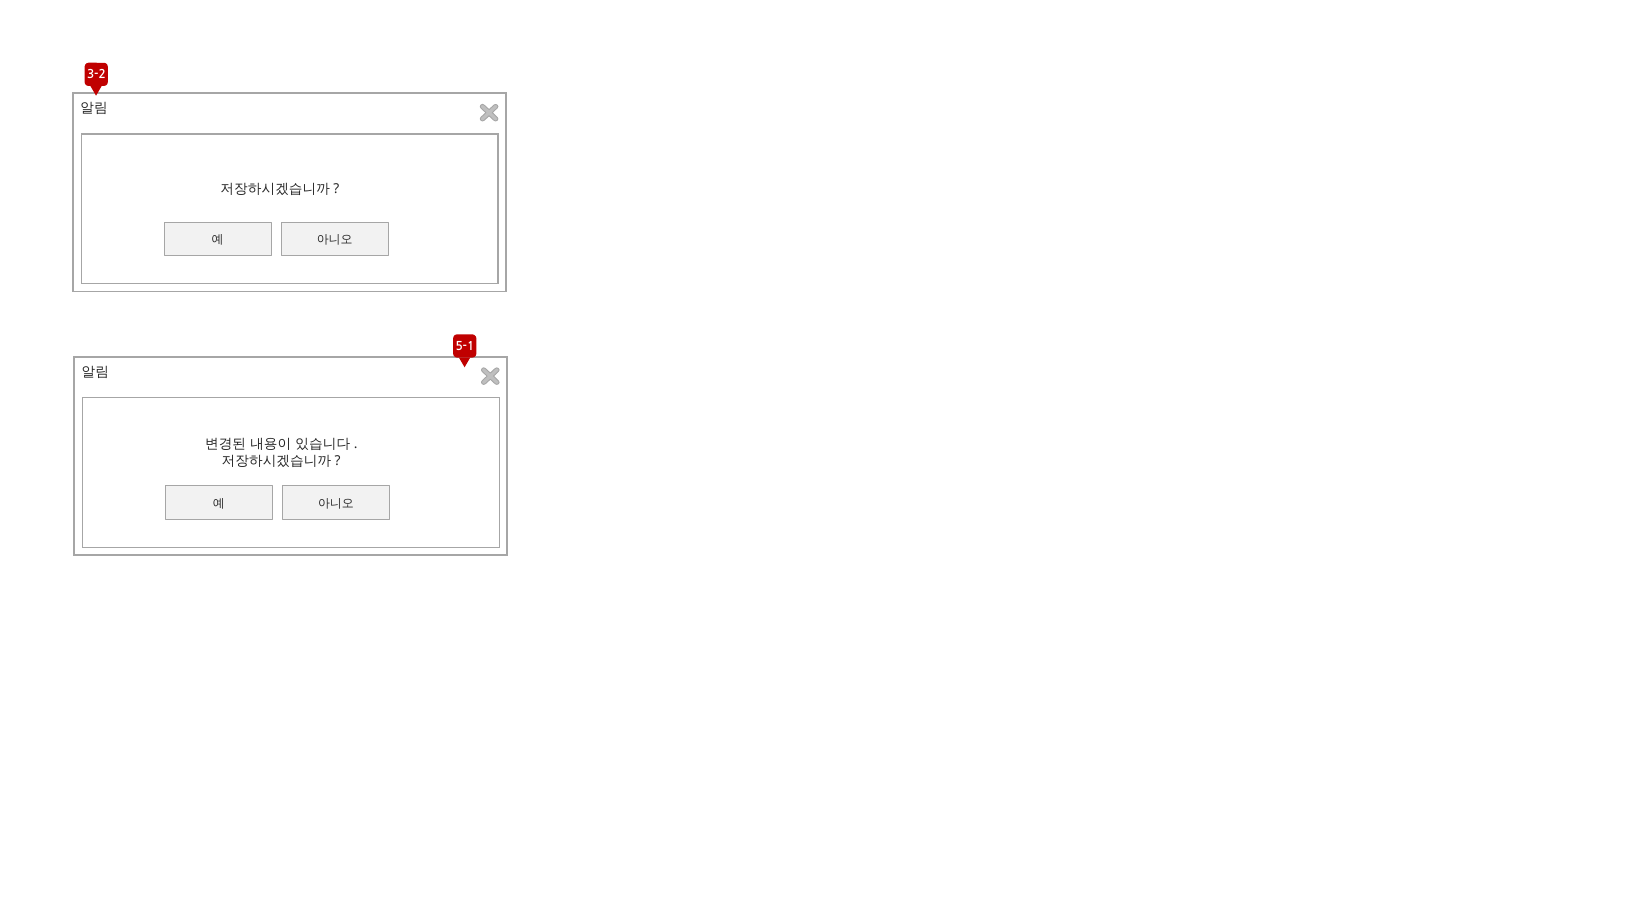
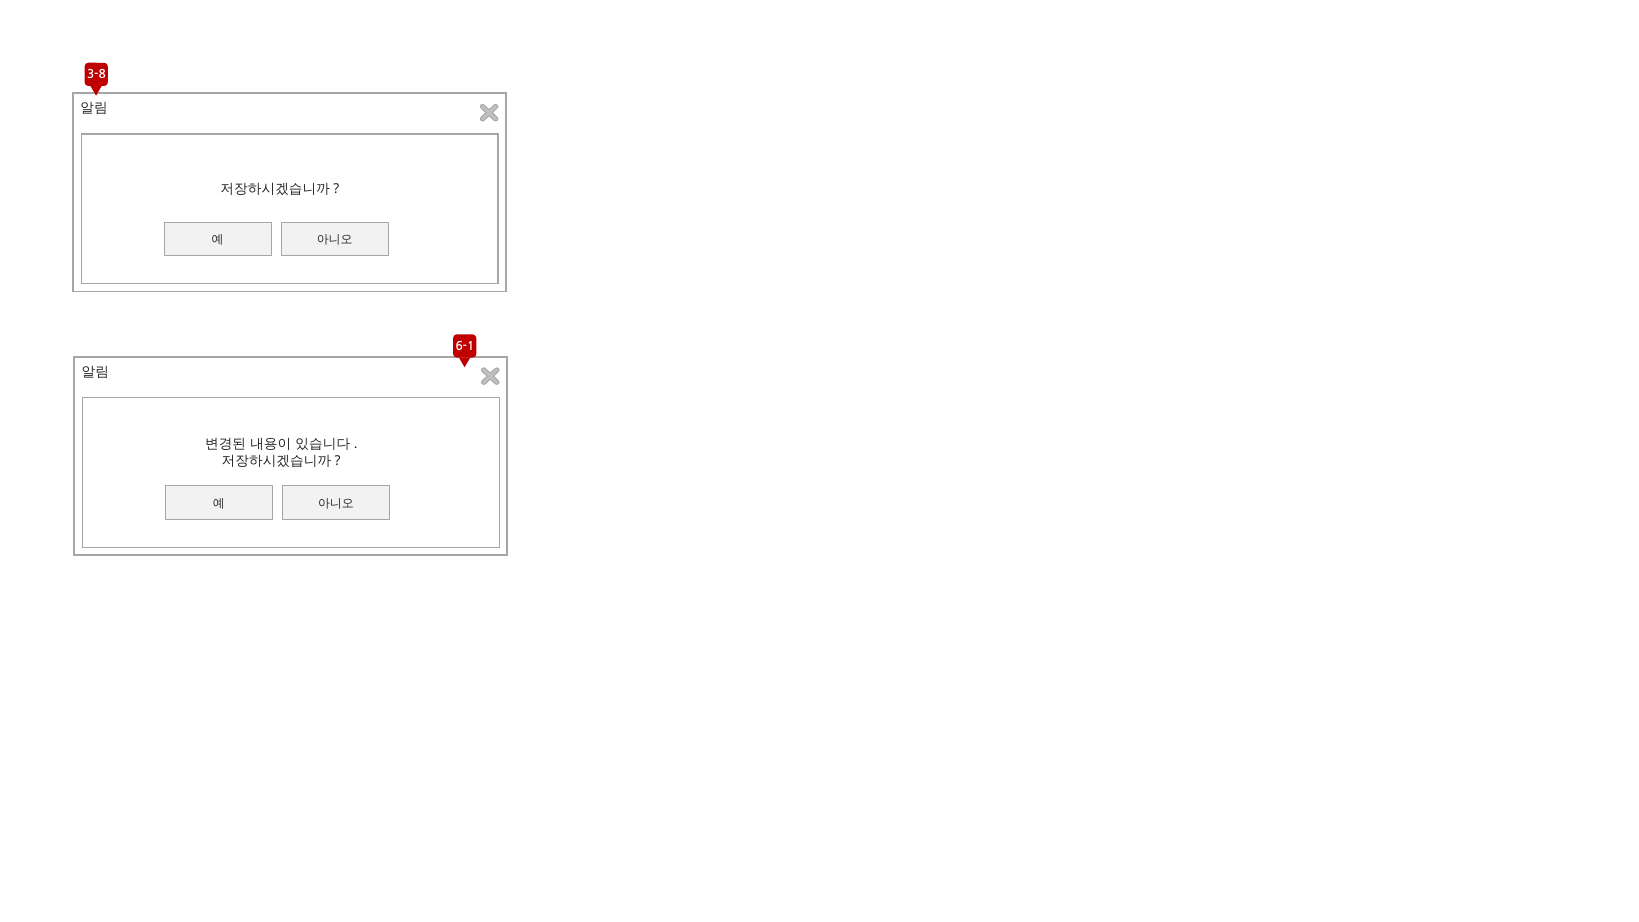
3-2: 3-2 -> 3-8
5-1: 5-1 -> 6-1
